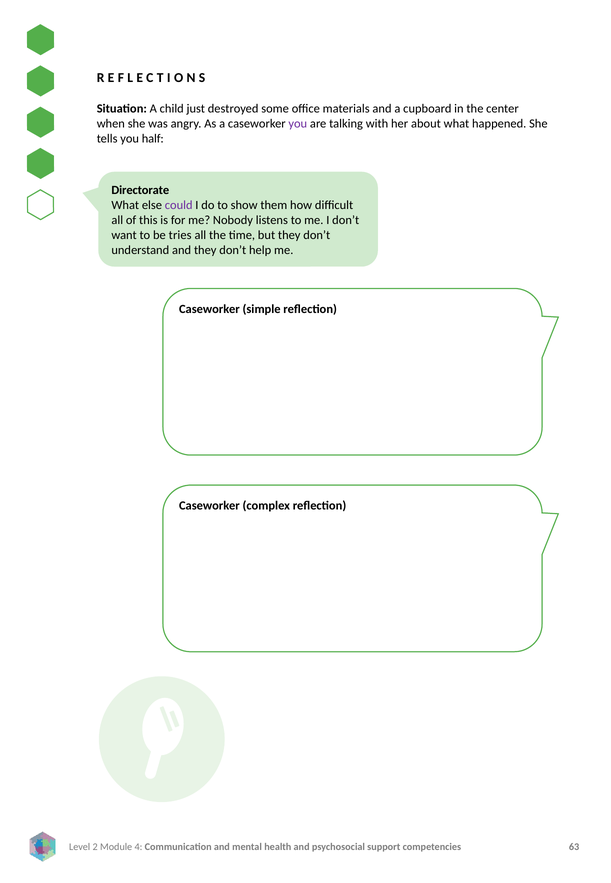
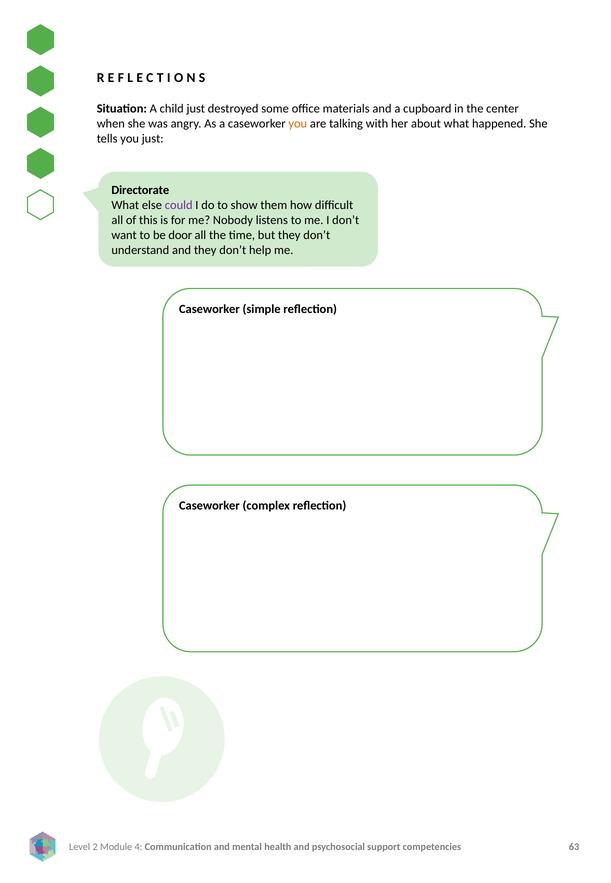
you at (298, 124) colour: purple -> orange
you half: half -> just
tries: tries -> door
